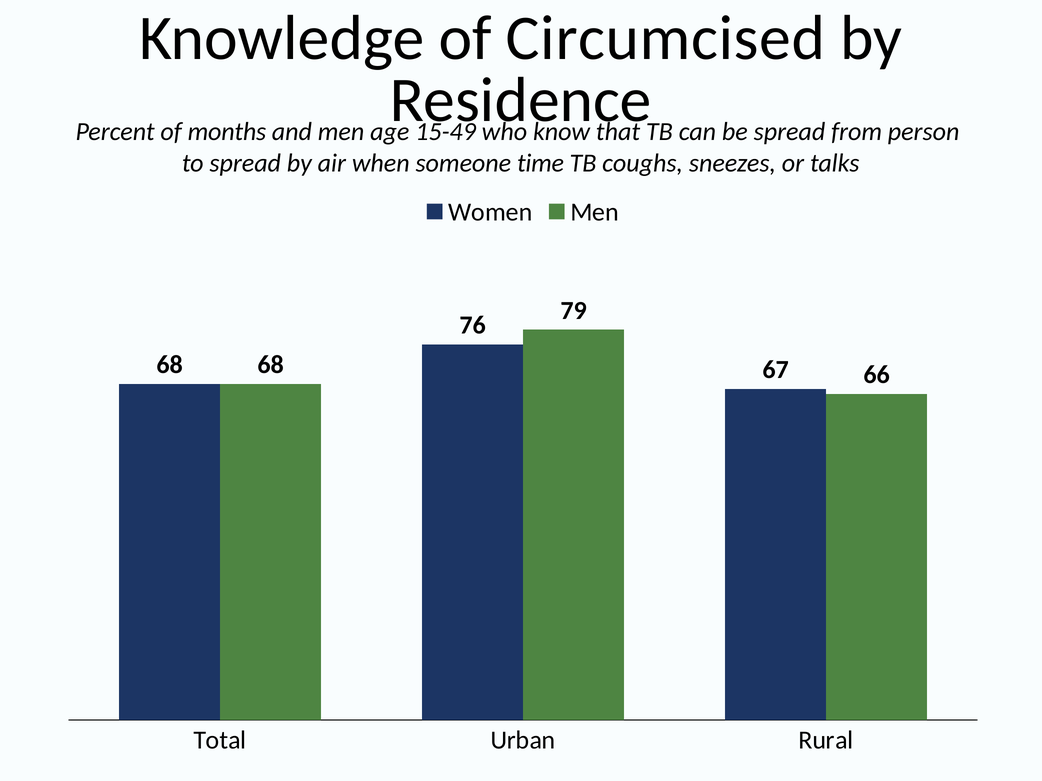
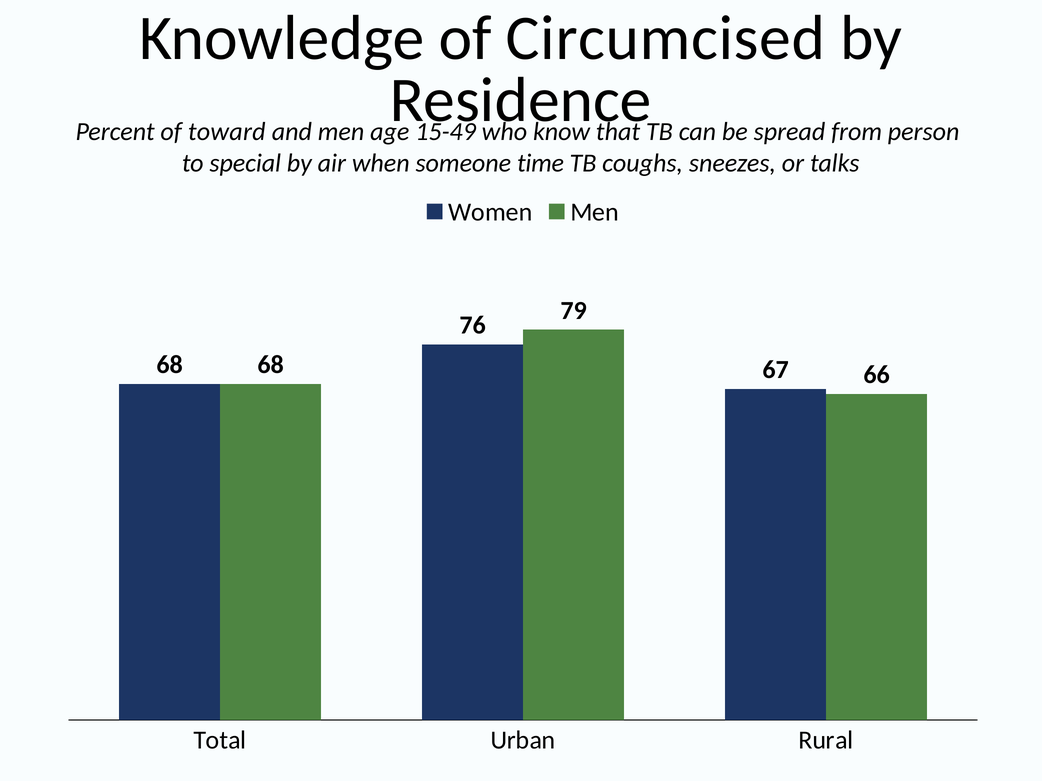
months: months -> toward
to spread: spread -> special
